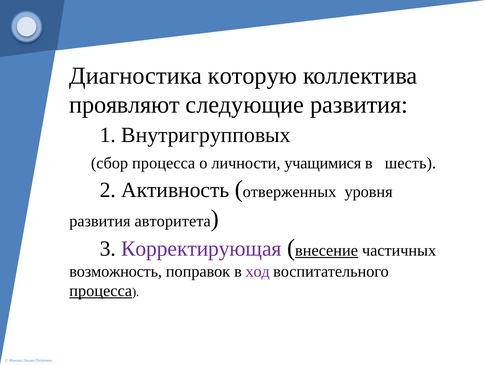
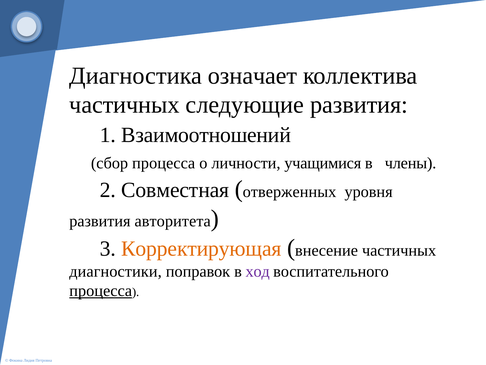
которую: которую -> означает
проявляют at (125, 105): проявляют -> частичных
Внутригрупповых: Внутригрупповых -> Взаимоотношений
шесть: шесть -> члены
Активность: Активность -> Совместная
Корректирующая colour: purple -> orange
внесение underline: present -> none
возможность: возможность -> диагностики
